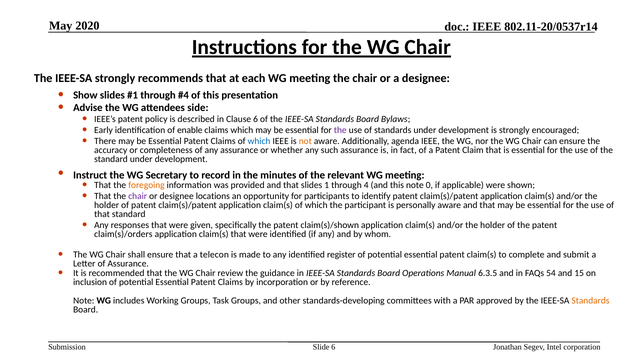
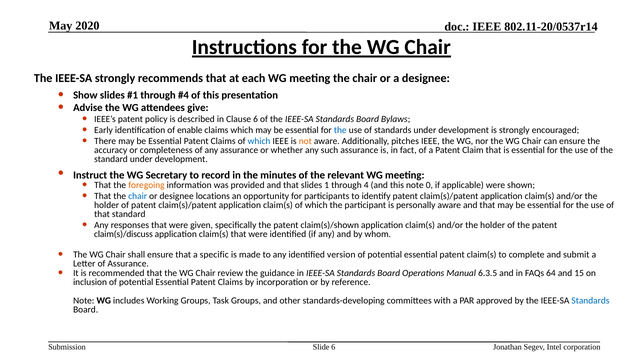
side: side -> give
the at (340, 130) colour: purple -> blue
agenda: agenda -> pitches
chair at (138, 196) colour: purple -> blue
claim(s)/orders: claim(s)/orders -> claim(s)/discuss
telecon: telecon -> specific
register: register -> version
54: 54 -> 64
Standards at (590, 301) colour: orange -> blue
